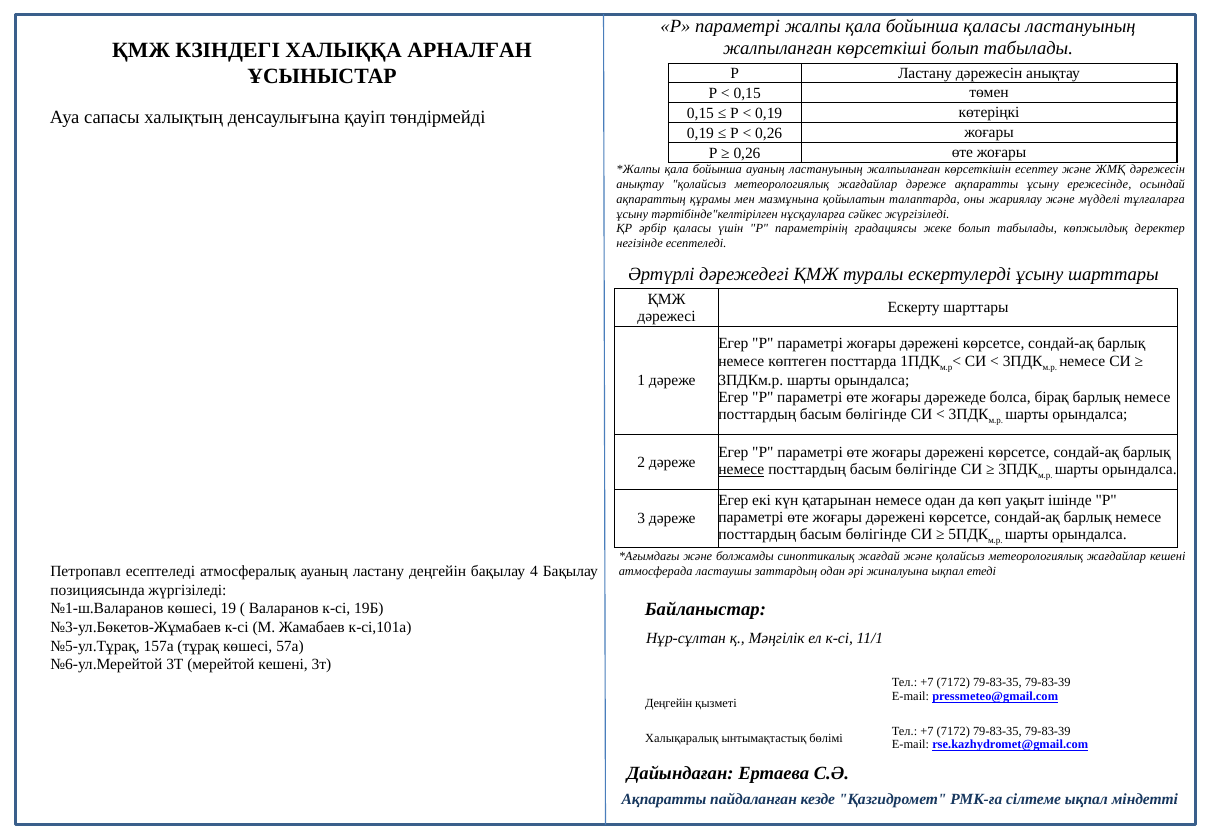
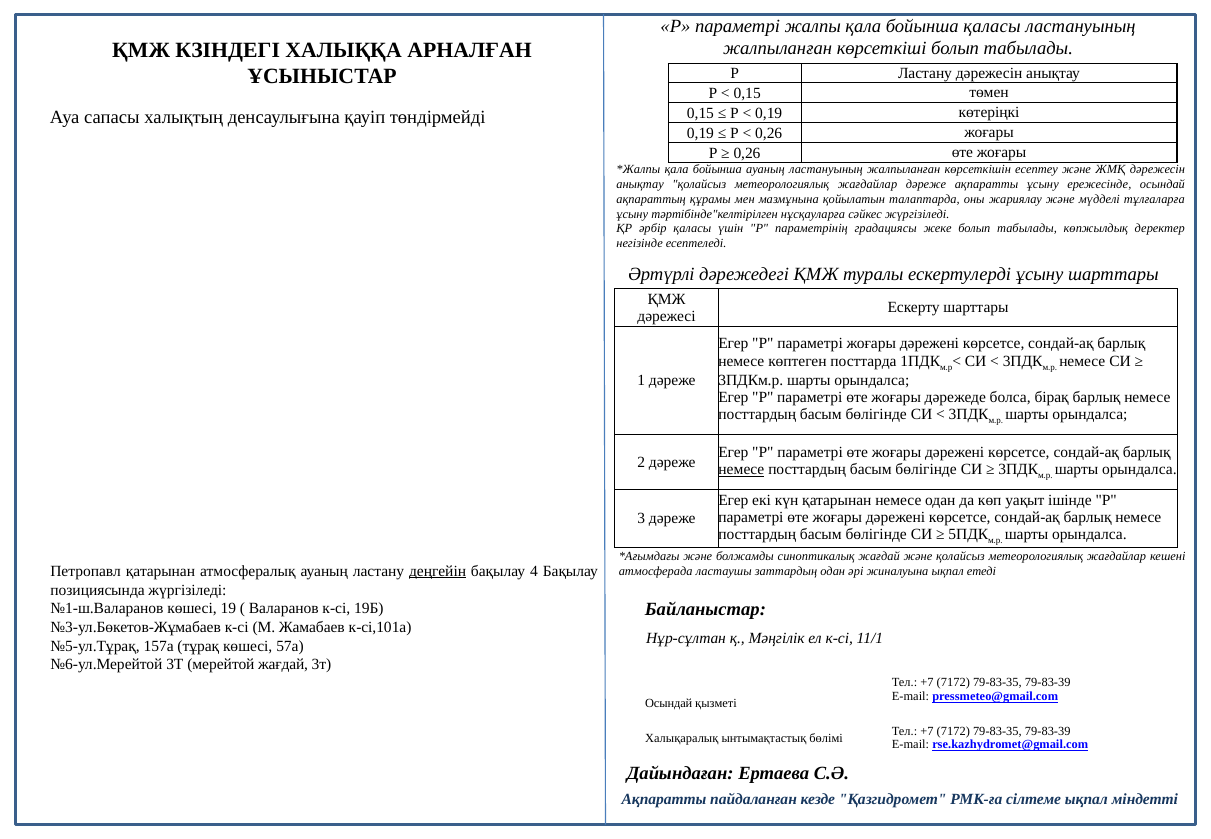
Петропавл есептеледі: есептеледі -> қатарынан
деңгейін at (438, 571) underline: none -> present
мерейтой кешені: кешені -> жағдай
Деңгейін at (669, 703): Деңгейін -> Осындай
